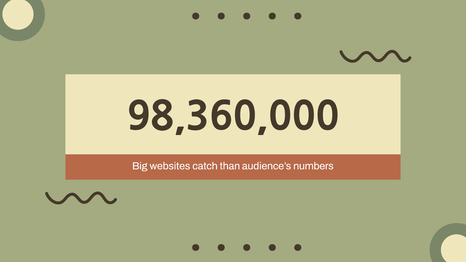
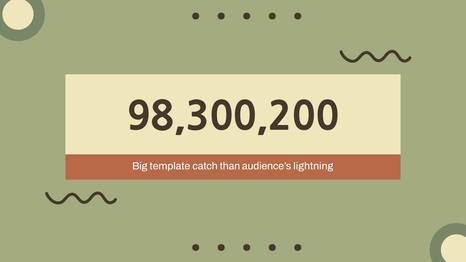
98,360,000: 98,360,000 -> 98,300,200
websites: websites -> template
numbers: numbers -> lightning
